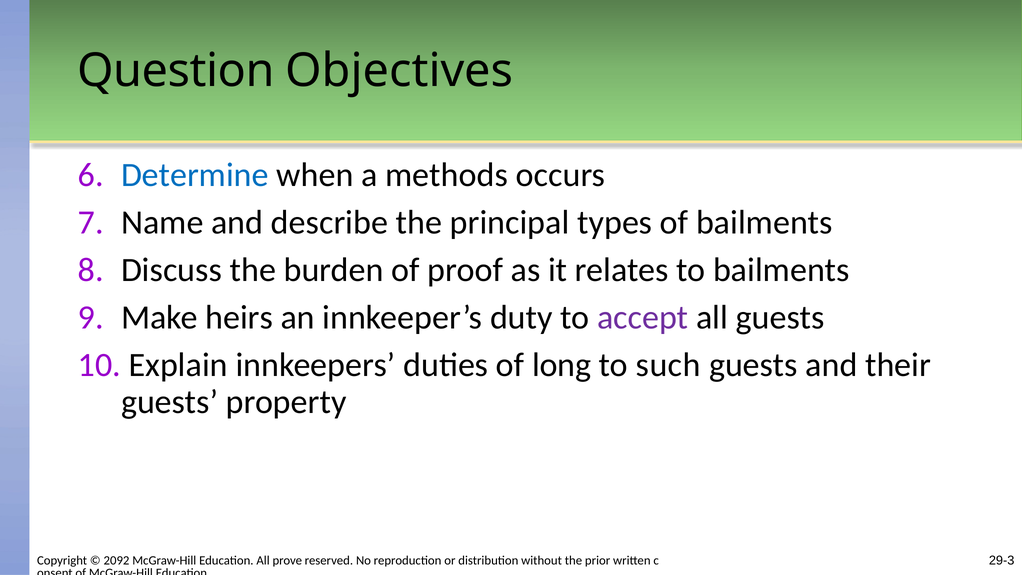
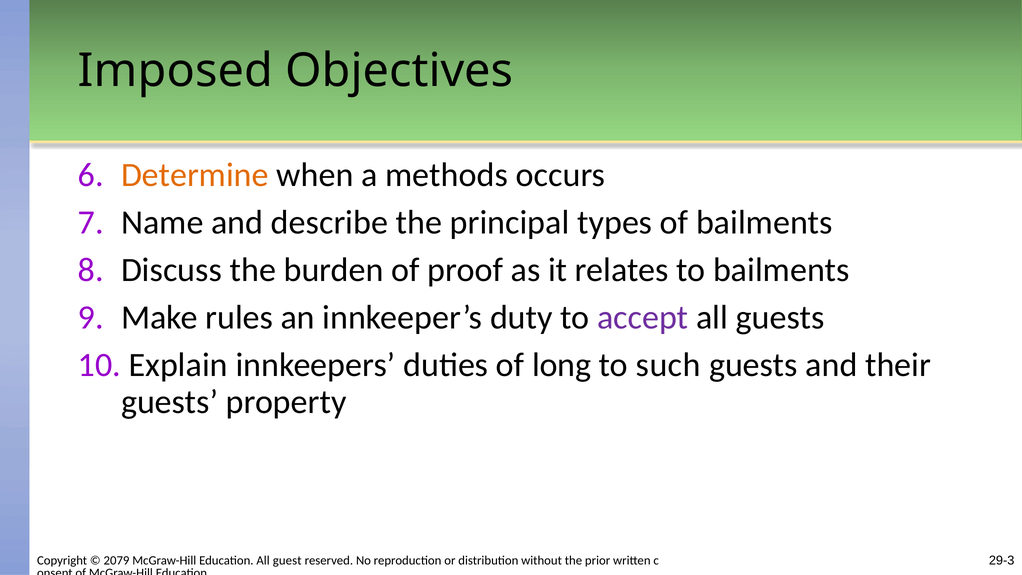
Question: Question -> Imposed
Determine colour: blue -> orange
heirs: heirs -> rules
2092: 2092 -> 2079
prove: prove -> guest
